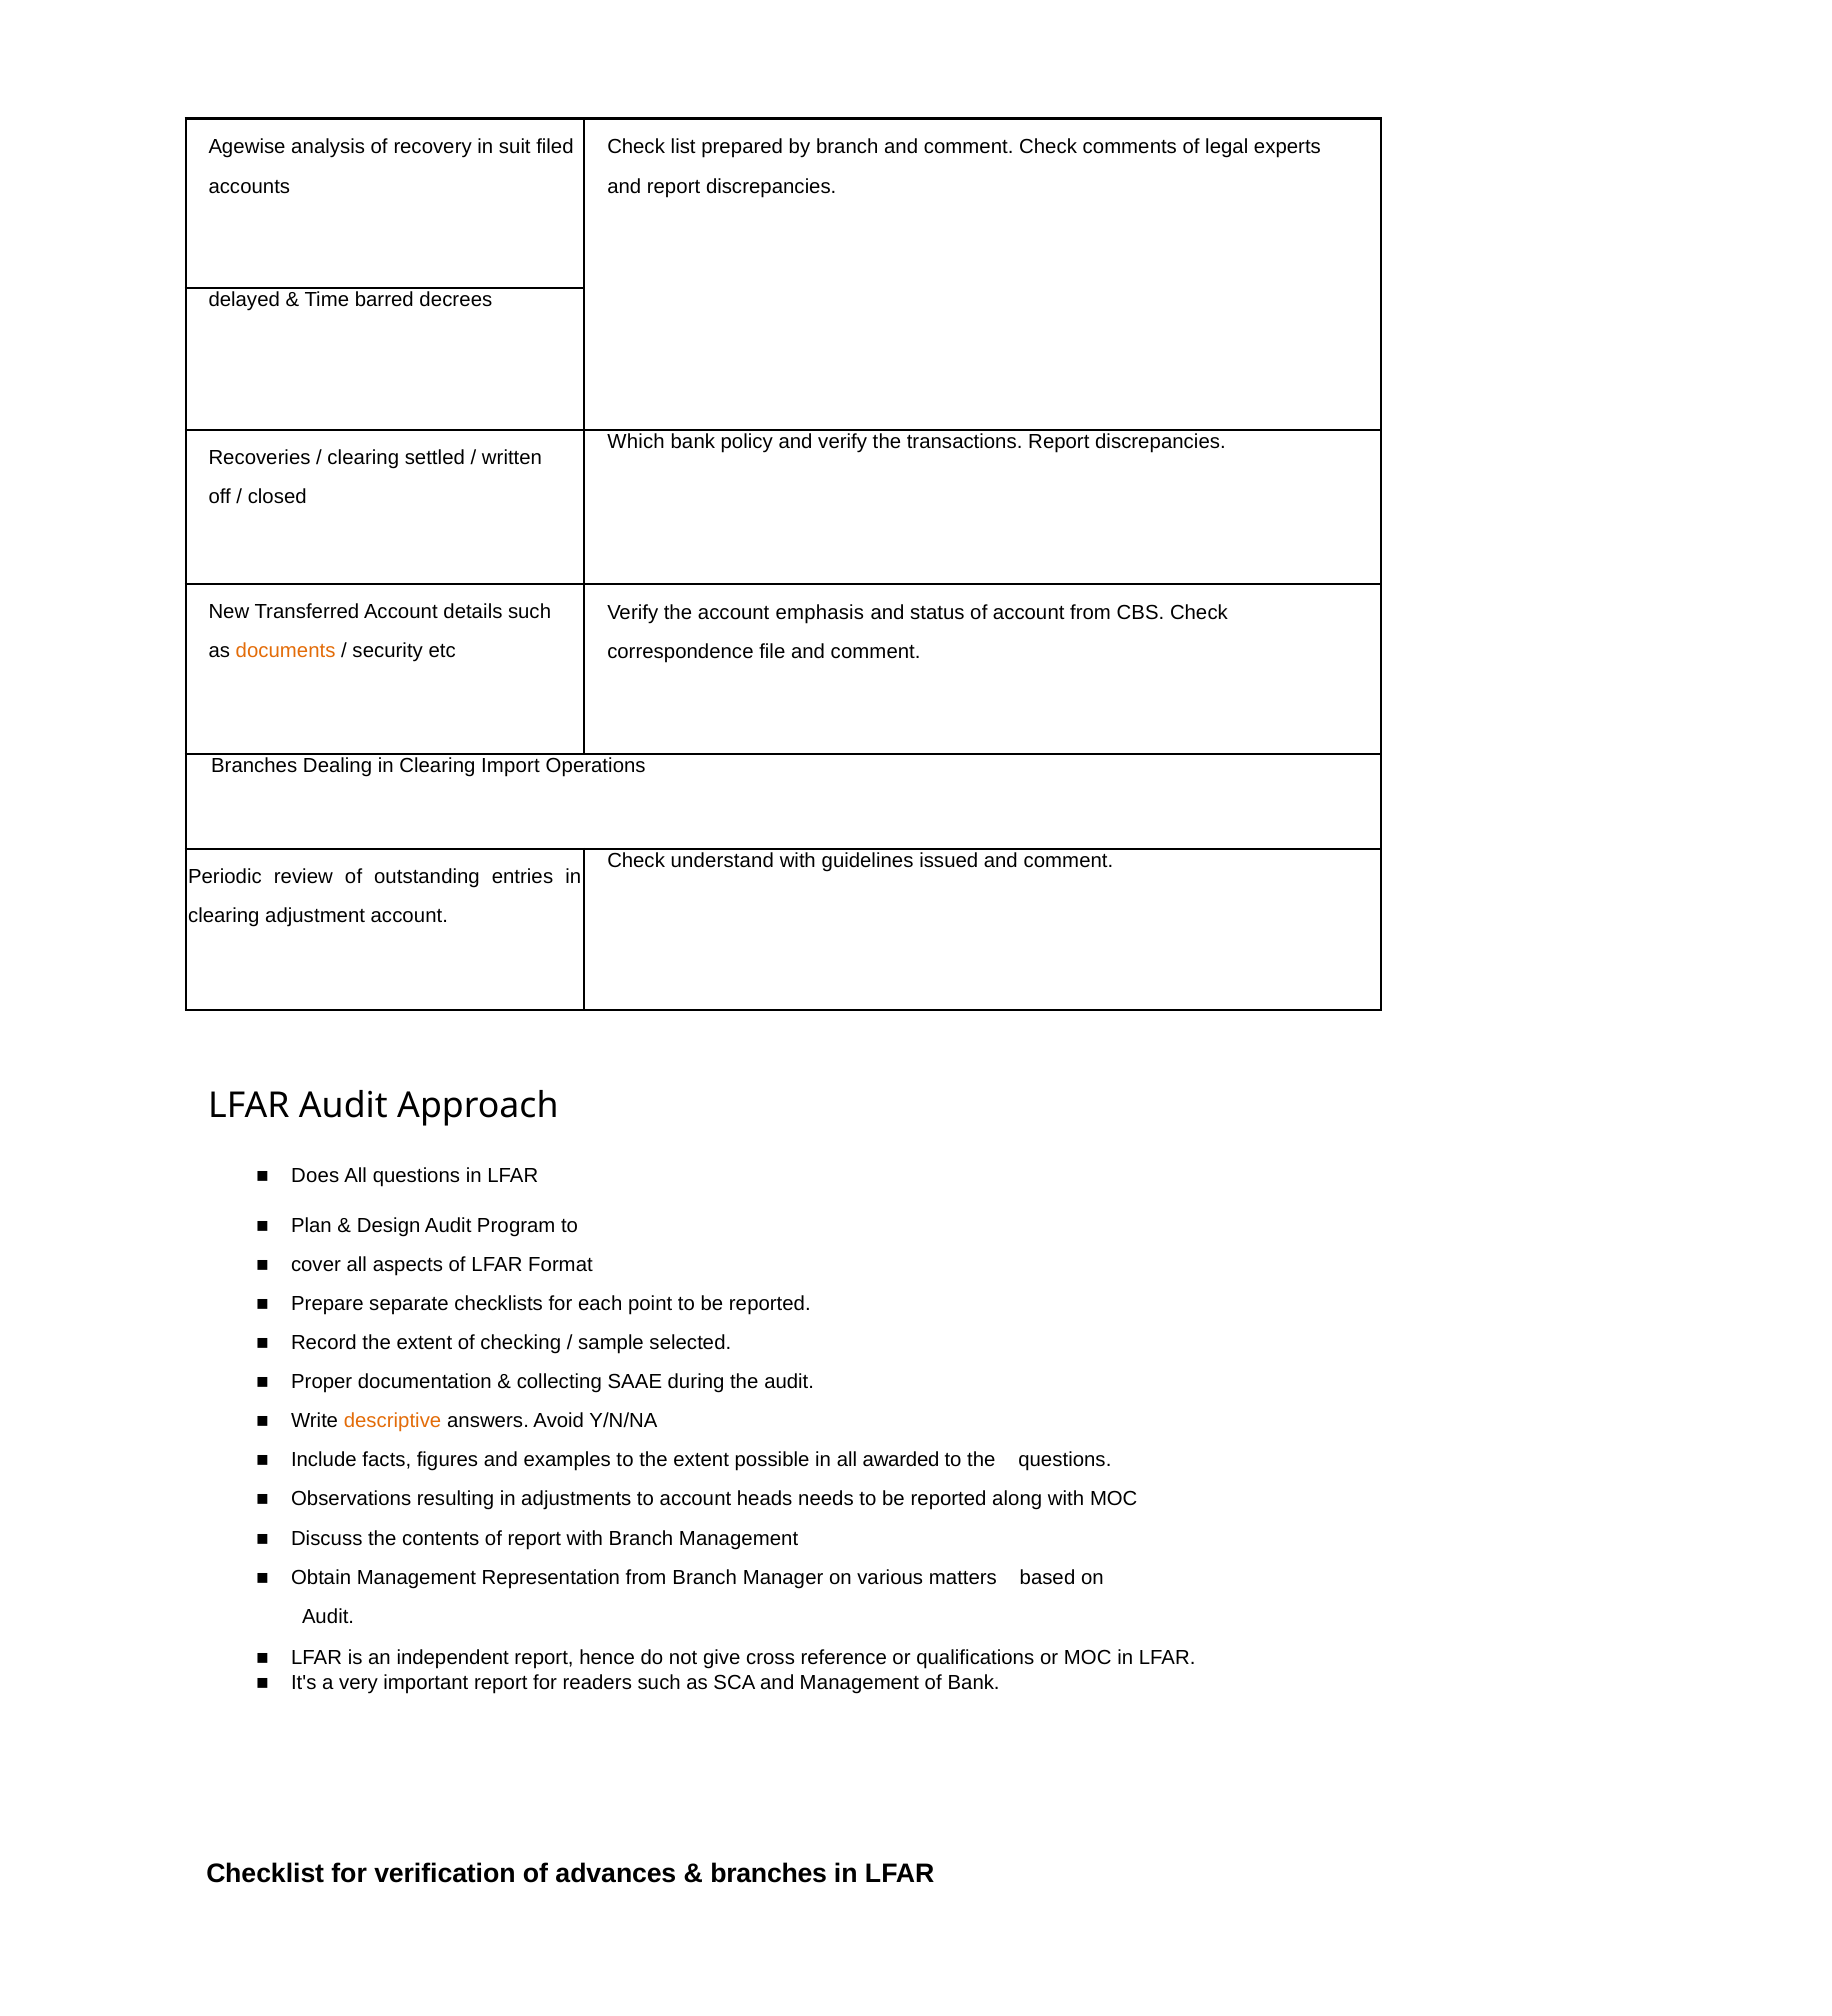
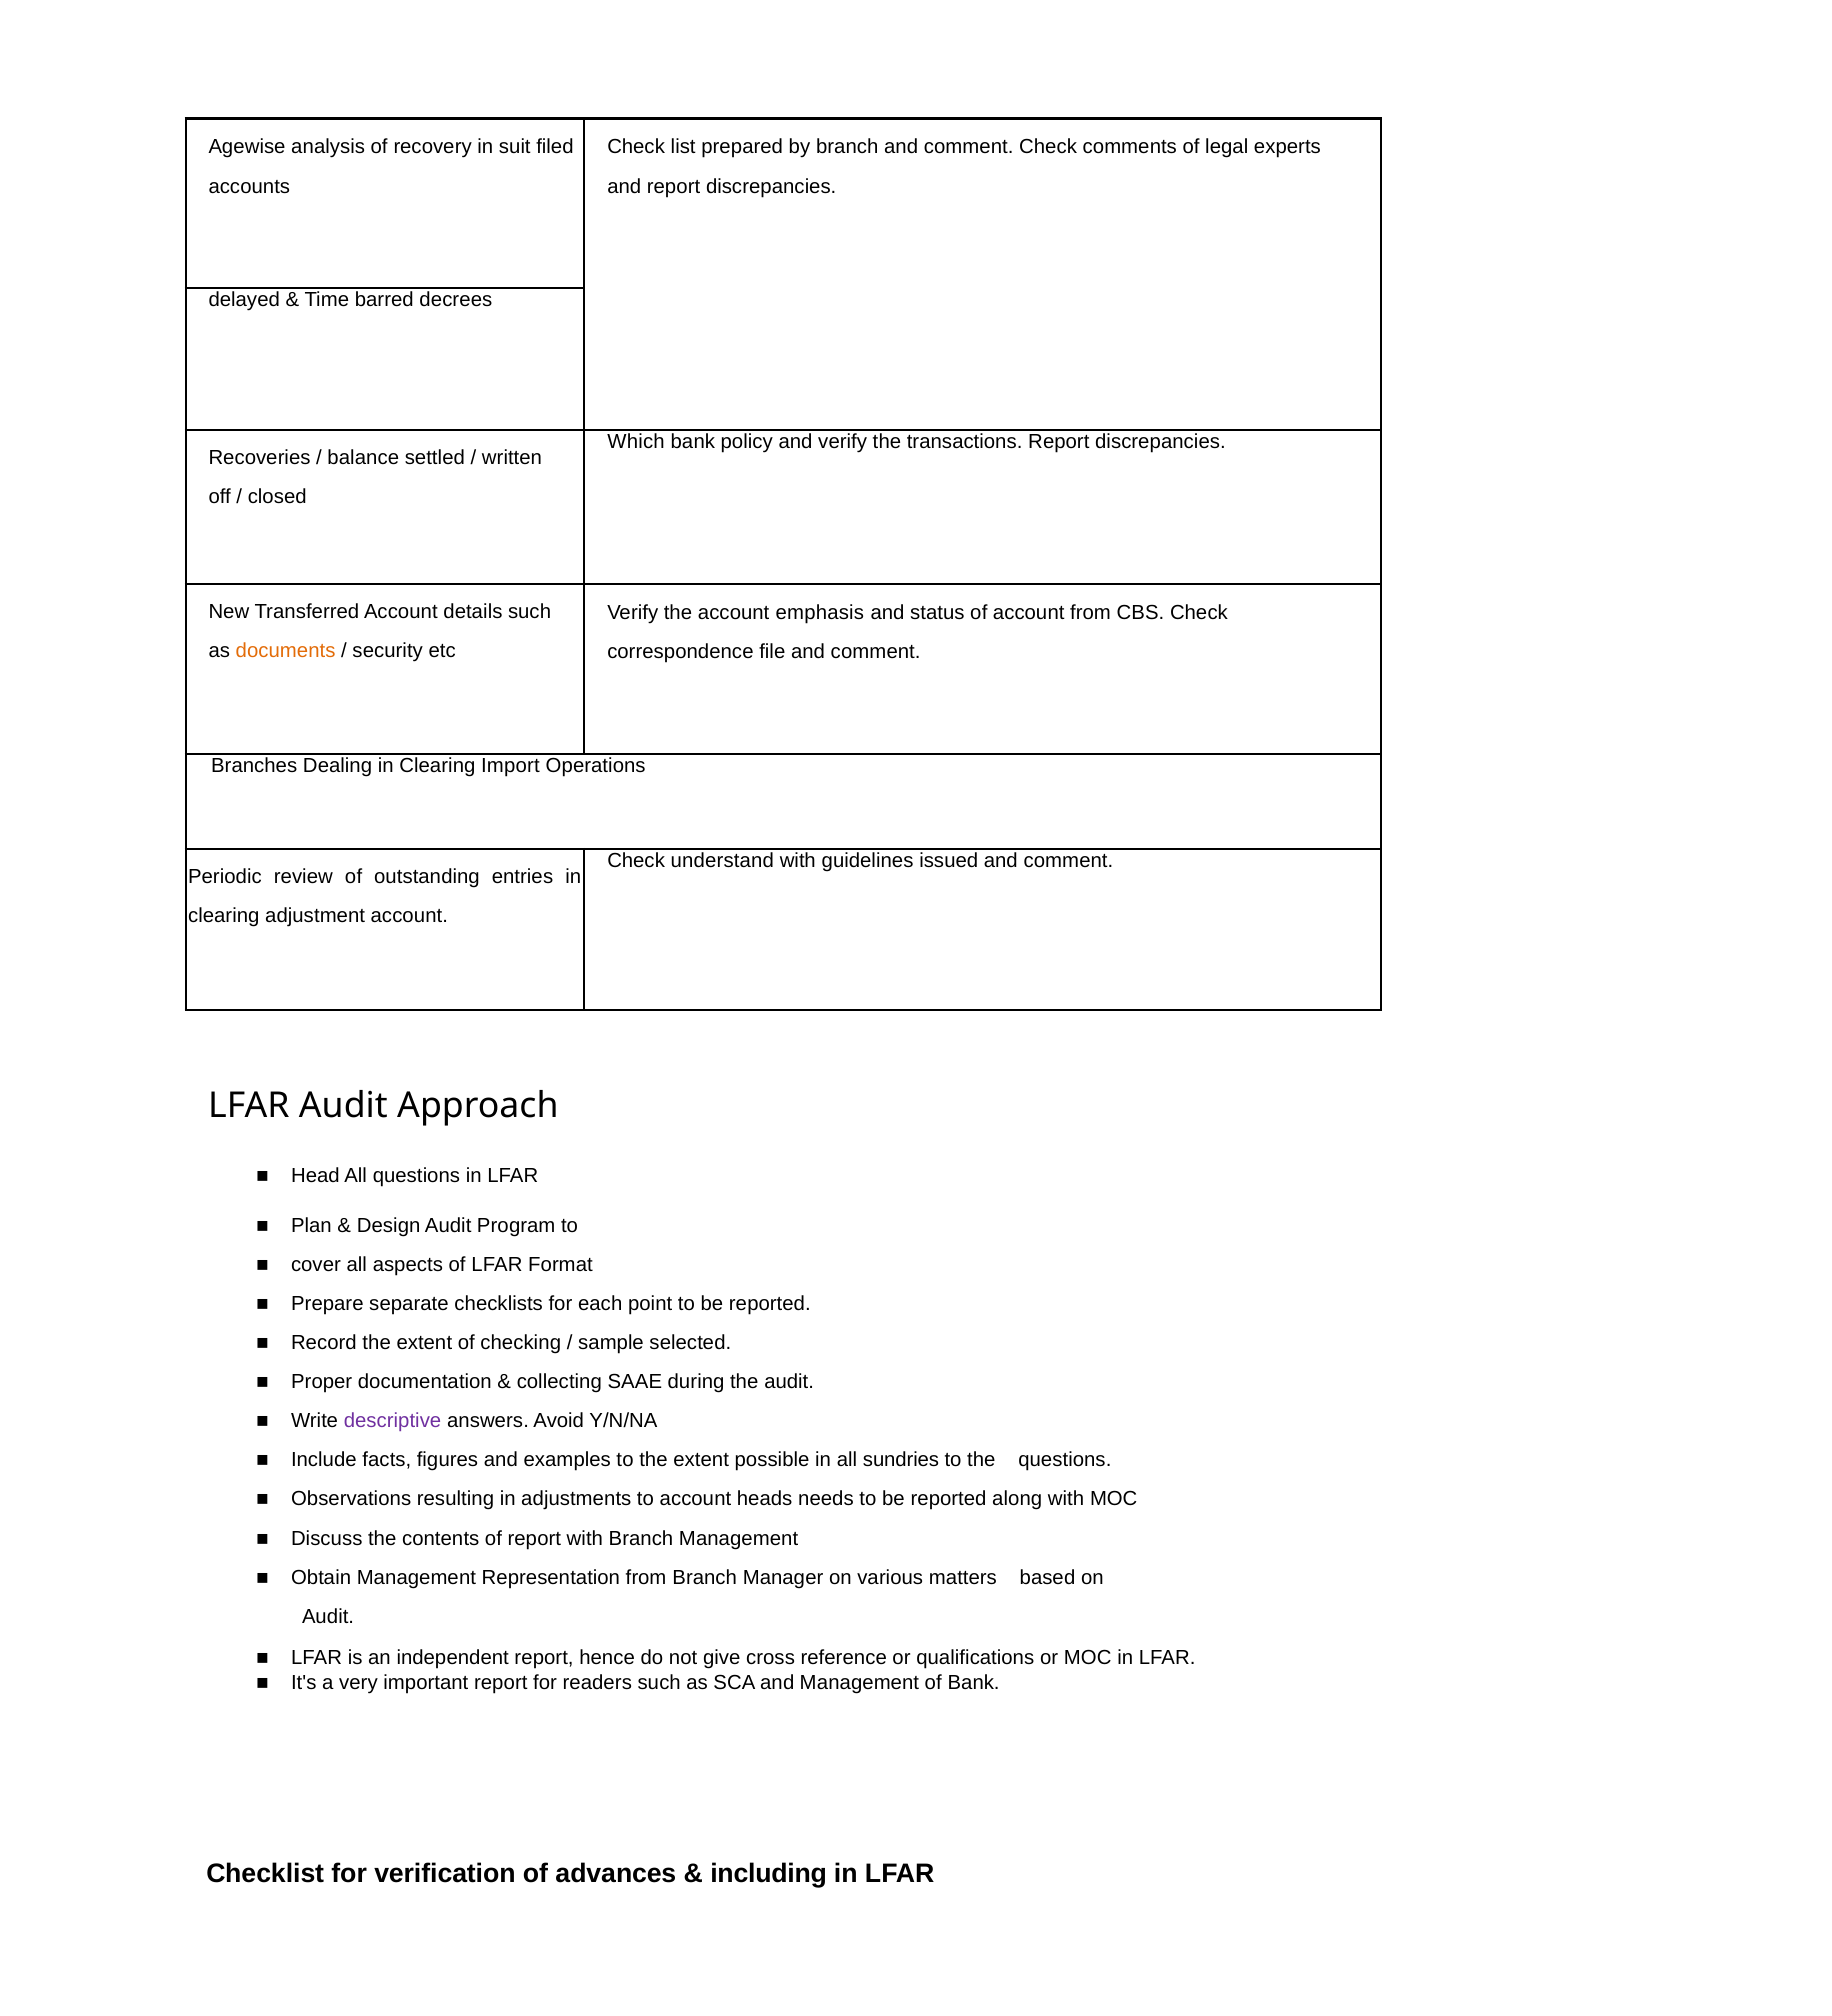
clearing at (363, 458): clearing -> balance
Does: Does -> Head
descriptive colour: orange -> purple
awarded: awarded -> sundries
branches at (769, 1873): branches -> including
